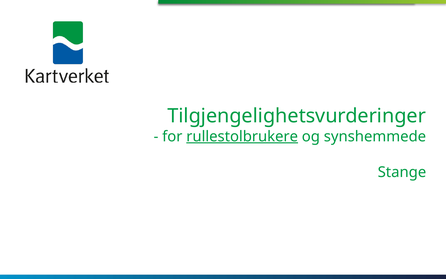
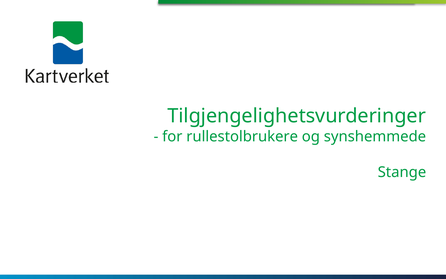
rullestolbrukere underline: present -> none
